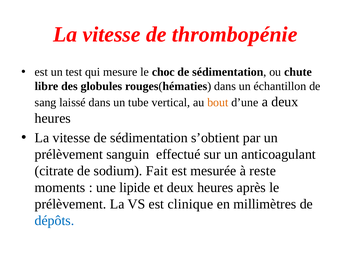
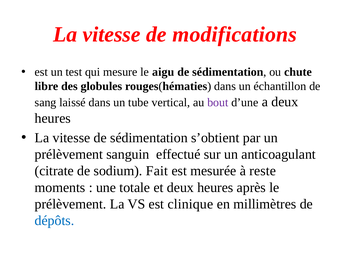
thrombopénie: thrombopénie -> modifications
choc: choc -> aigu
bout colour: orange -> purple
lipide: lipide -> totale
